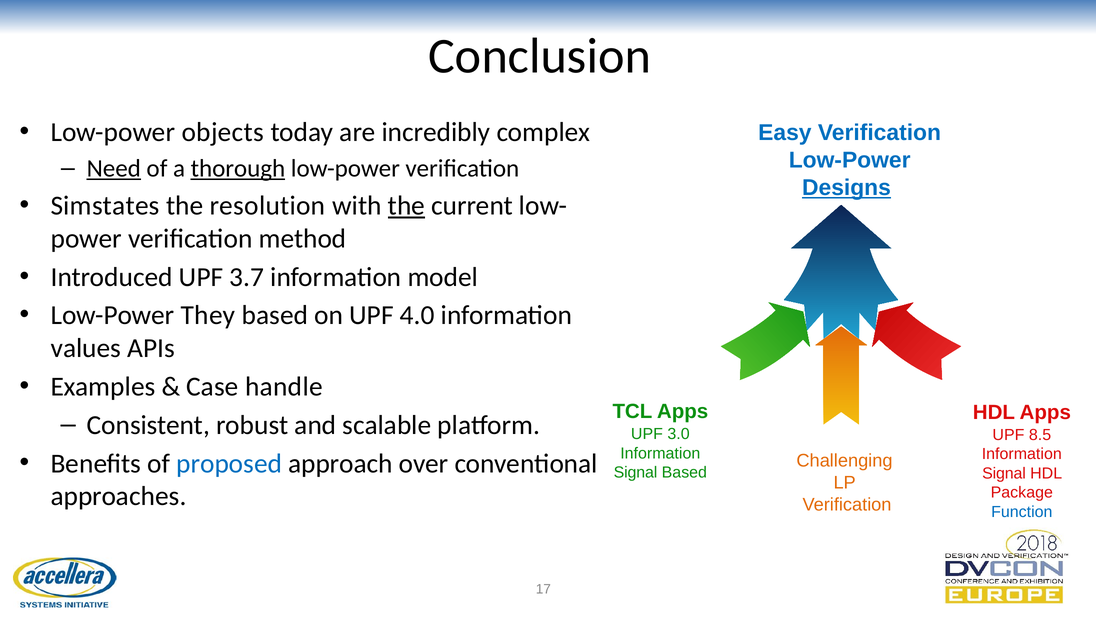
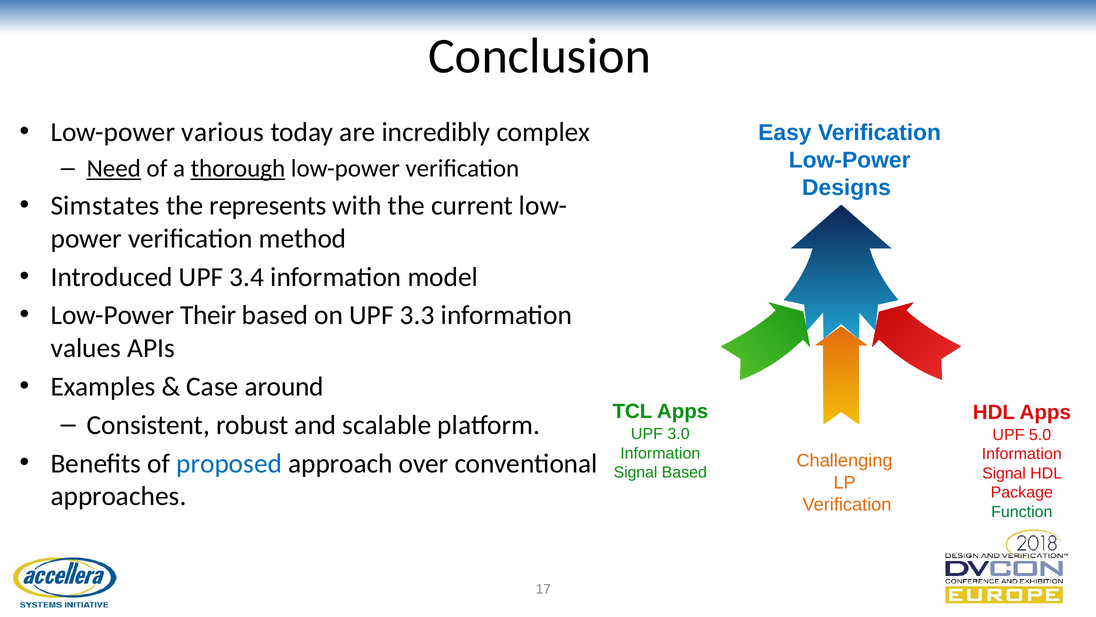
objects: objects -> various
Designs underline: present -> none
resolution: resolution -> represents
the at (406, 206) underline: present -> none
3.7: 3.7 -> 3.4
They: They -> Their
4.0: 4.0 -> 3.3
handle: handle -> around
8.5: 8.5 -> 5.0
Function colour: blue -> green
